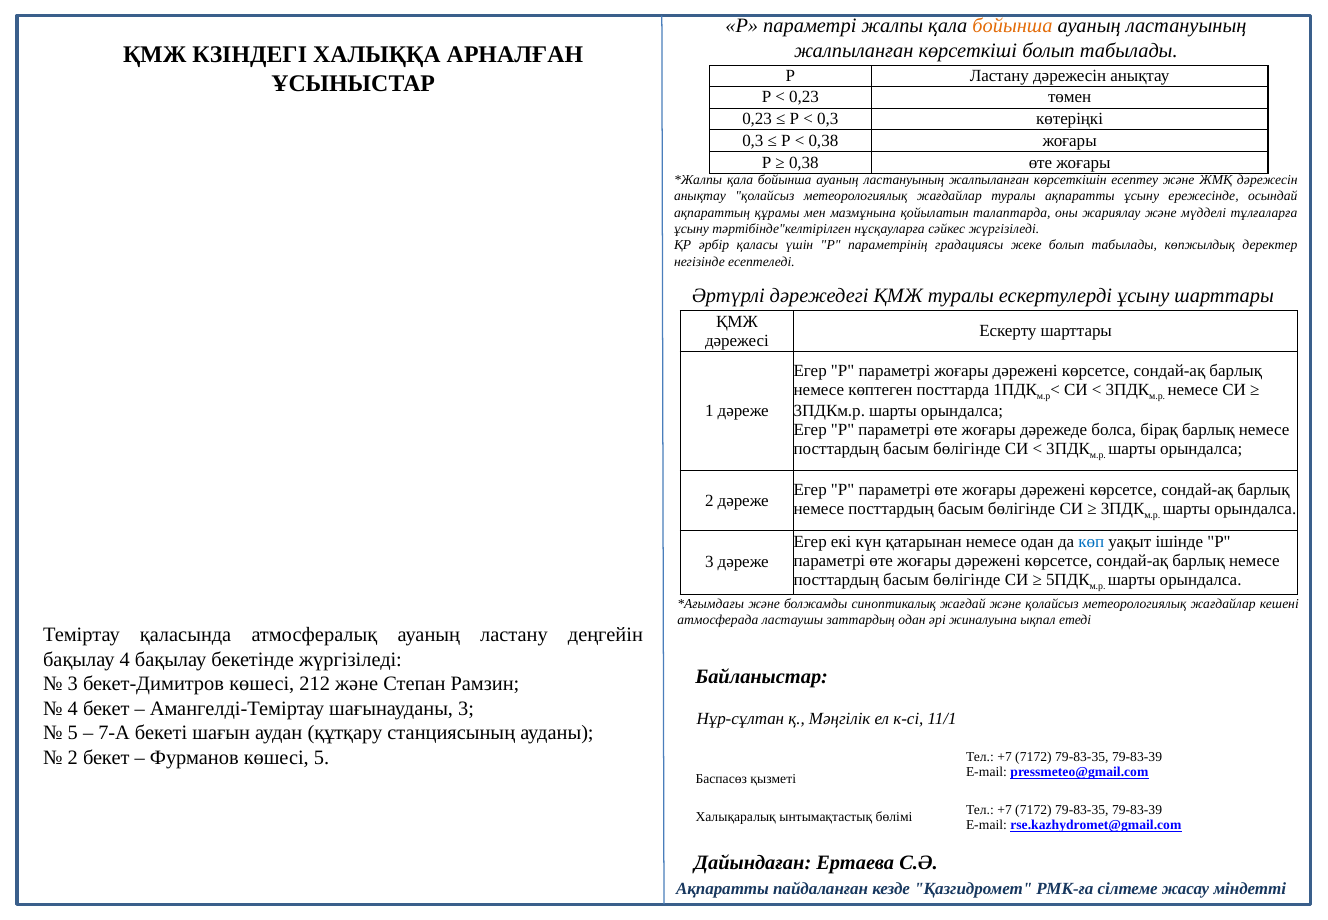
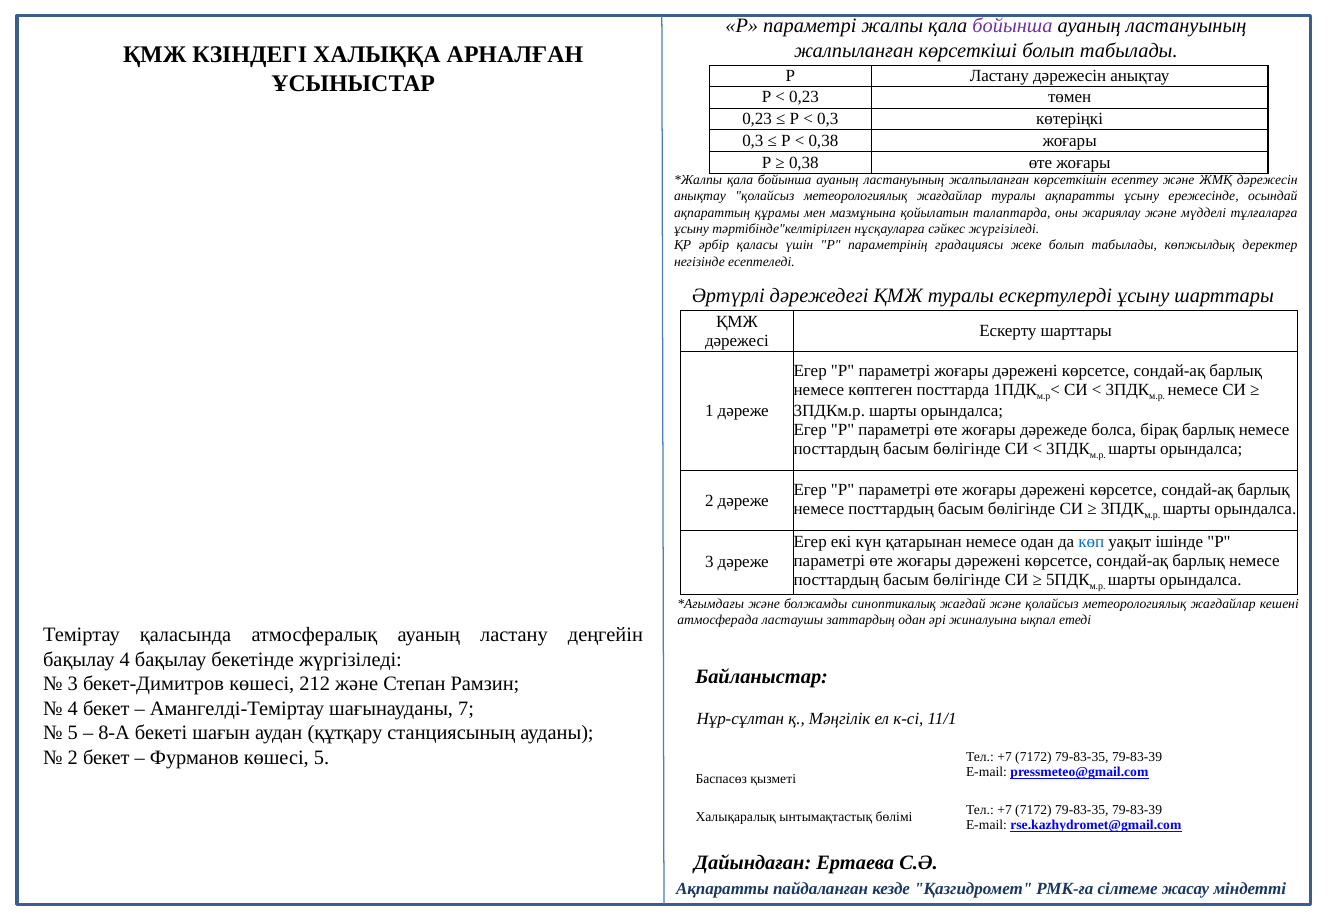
бойынша at (1012, 26) colour: orange -> purple
шағынауданы 3: 3 -> 7
7-А: 7-А -> 8-А
